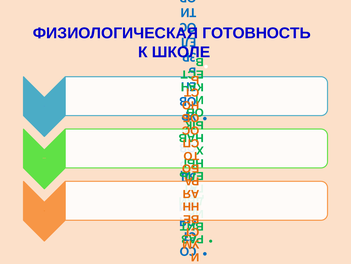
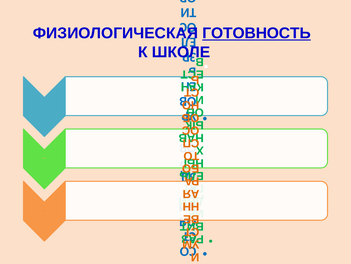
ГОТОВНОСТЬ underline: none -> present
